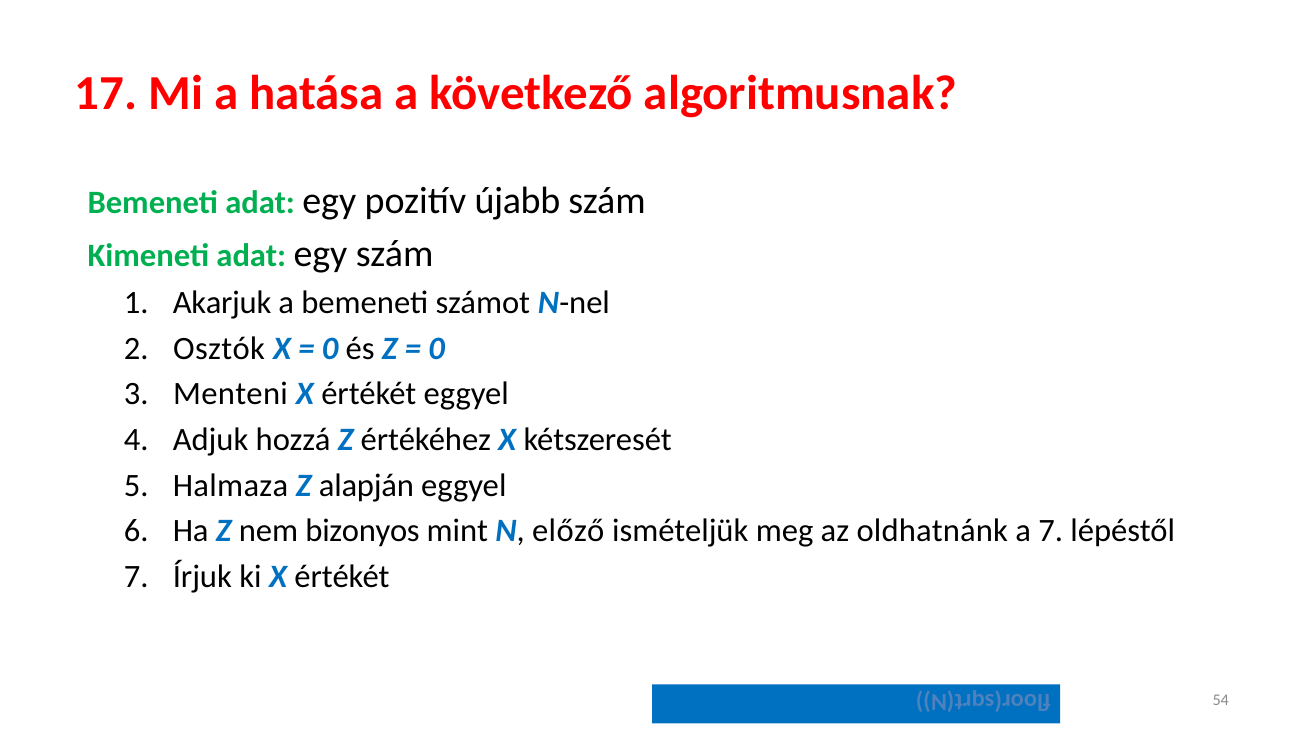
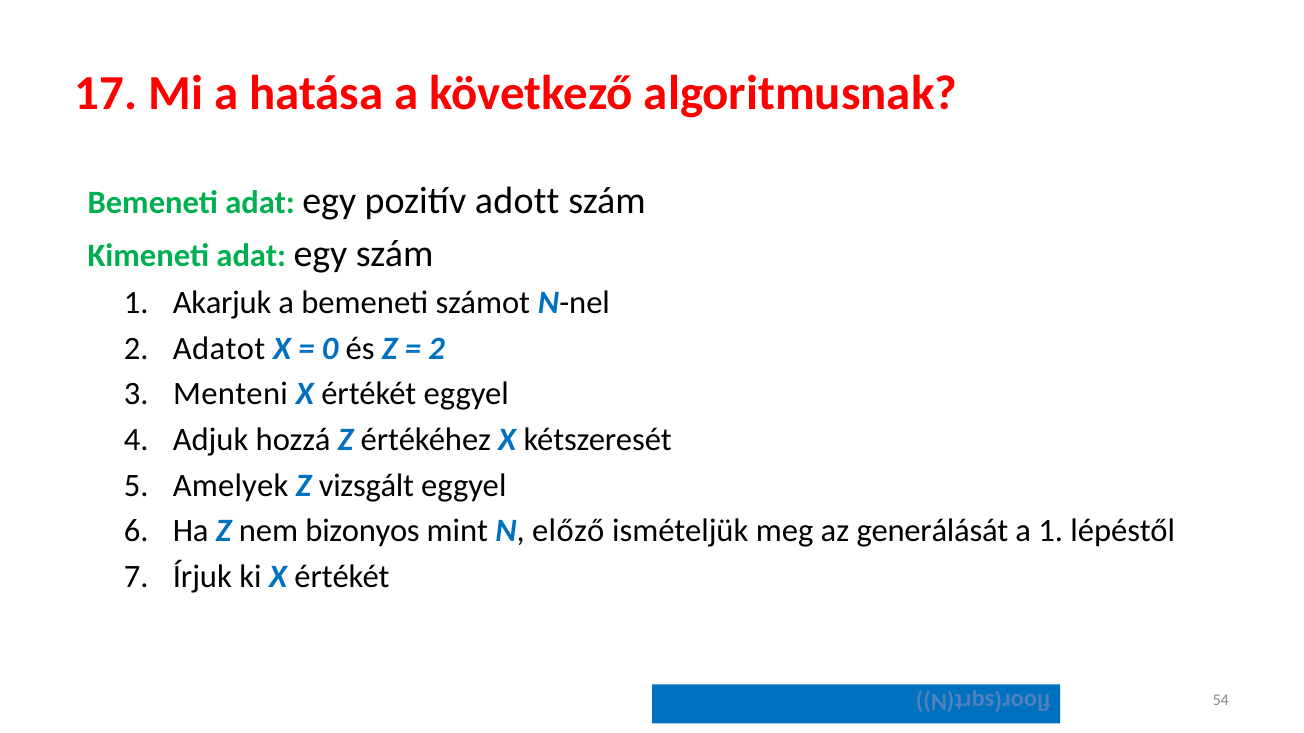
újabb: újabb -> adott
Osztók: Osztók -> Adatot
0 at (437, 349): 0 -> 2
Halmaza: Halmaza -> Amelyek
alapján: alapján -> vizsgált
oldhatnánk: oldhatnánk -> generálását
a 7: 7 -> 1
